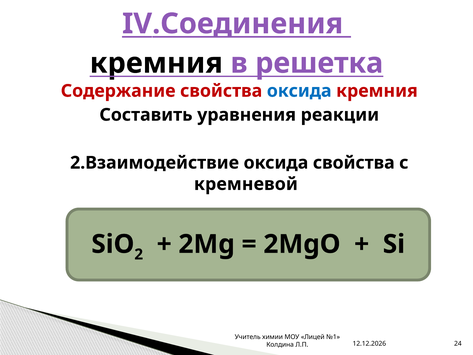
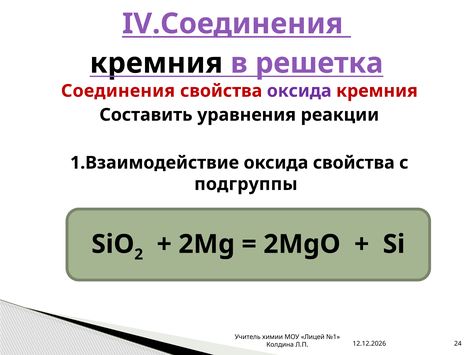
Содержание: Содержание -> Соединения
оксида at (299, 91) colour: blue -> purple
2.Взаимодействие: 2.Взаимодействие -> 1.Взаимодействие
кремневой: кремневой -> подгруппы
